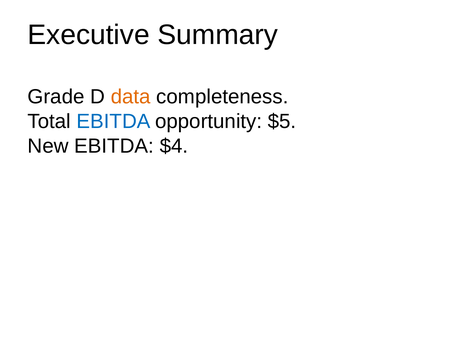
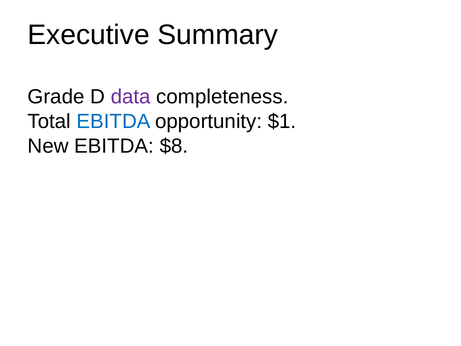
data colour: orange -> purple
$5: $5 -> $1
$4: $4 -> $8
